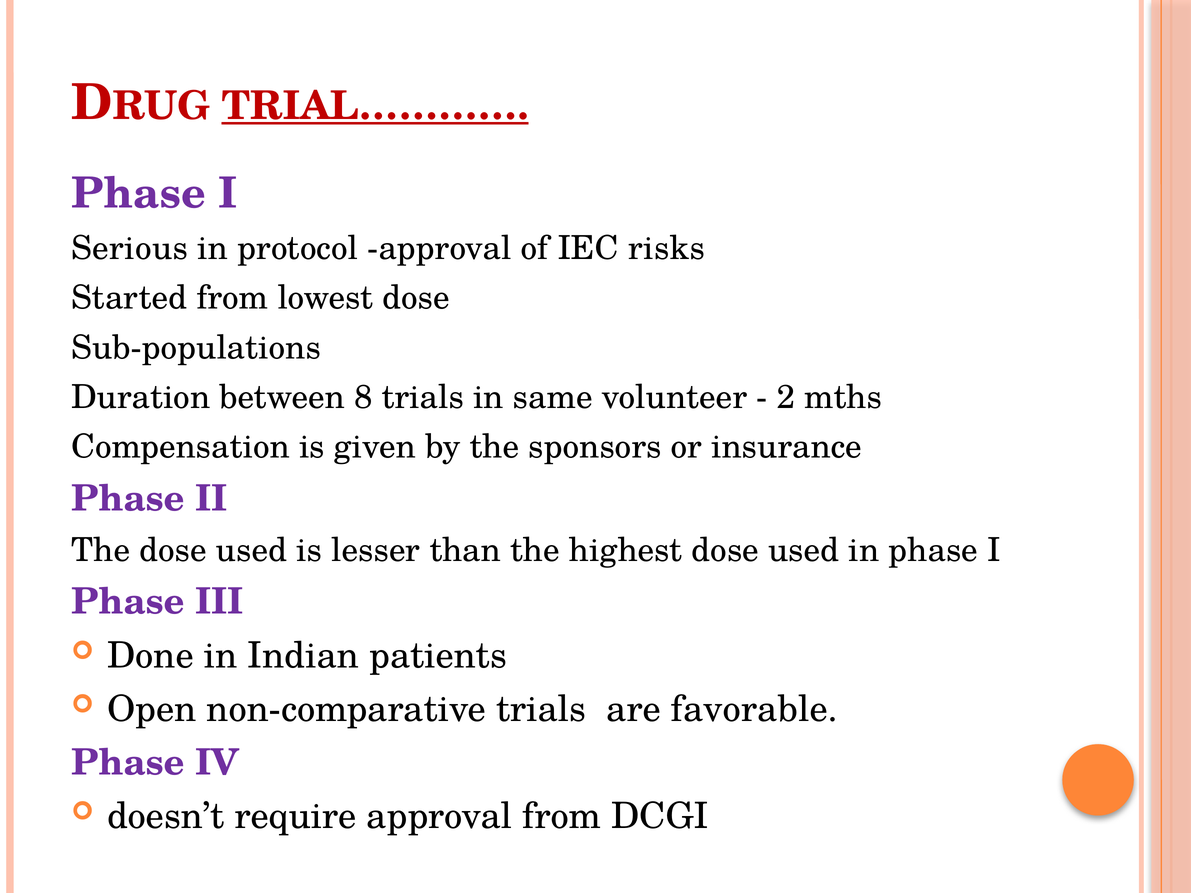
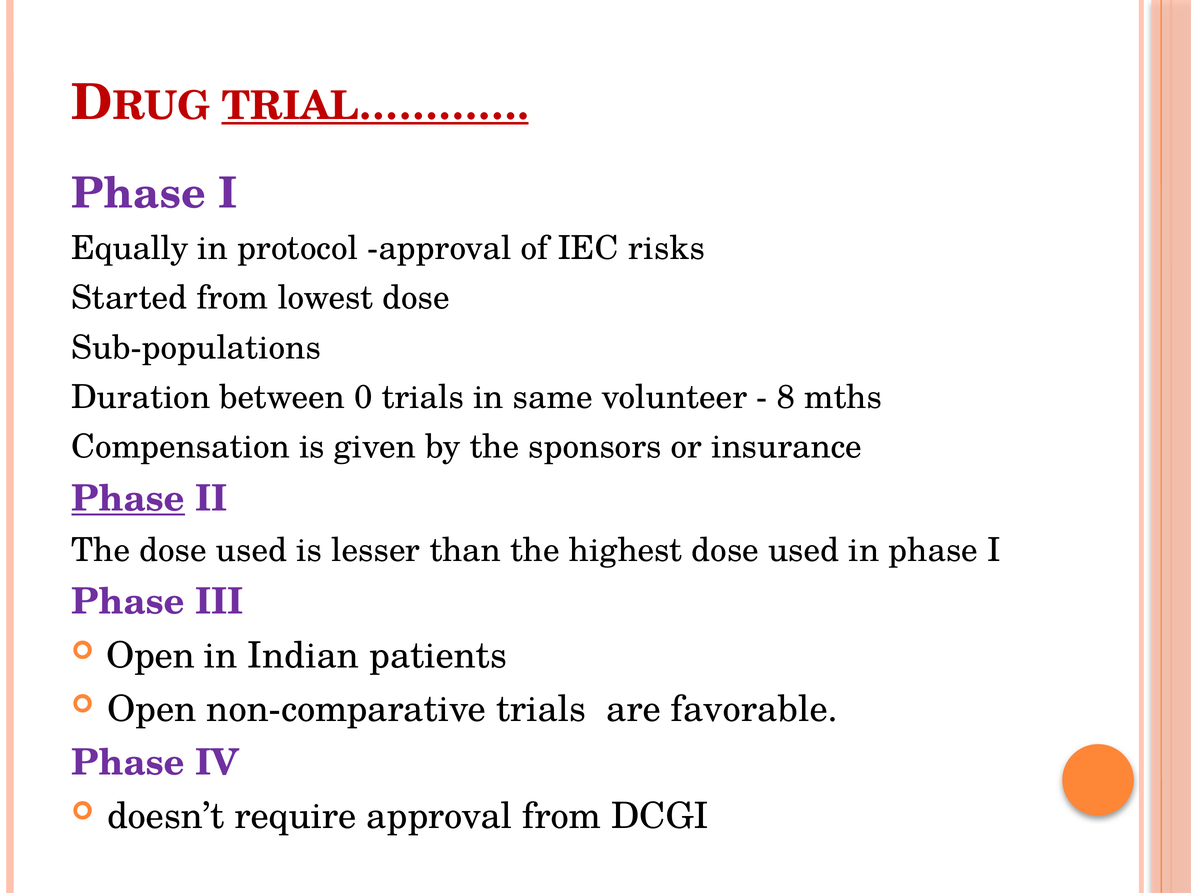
Serious: Serious -> Equally
8: 8 -> 0
2: 2 -> 8
Phase at (128, 499) underline: none -> present
Done at (150, 656): Done -> Open
